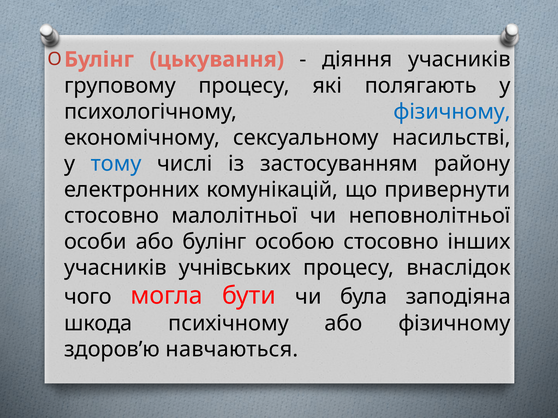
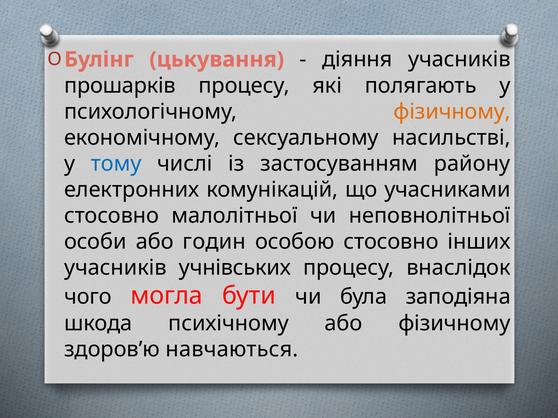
груповому: груповому -> прошарків
фізичному at (452, 112) colour: blue -> orange
привернути: привернути -> учасниками
або булінг: булінг -> годин
